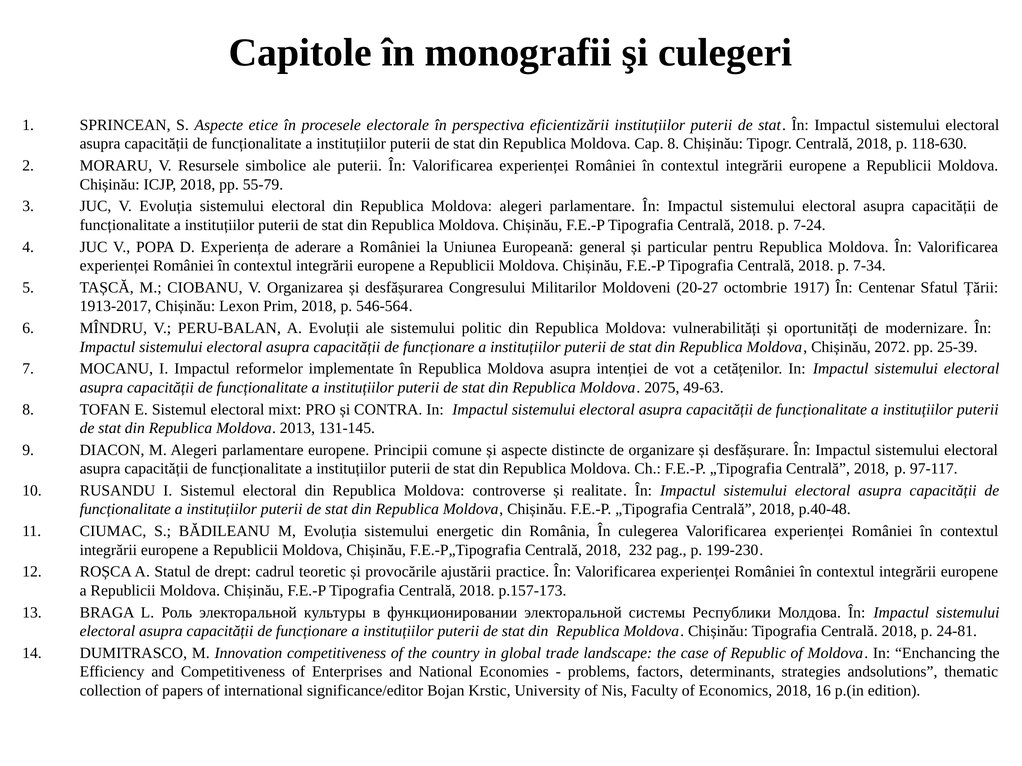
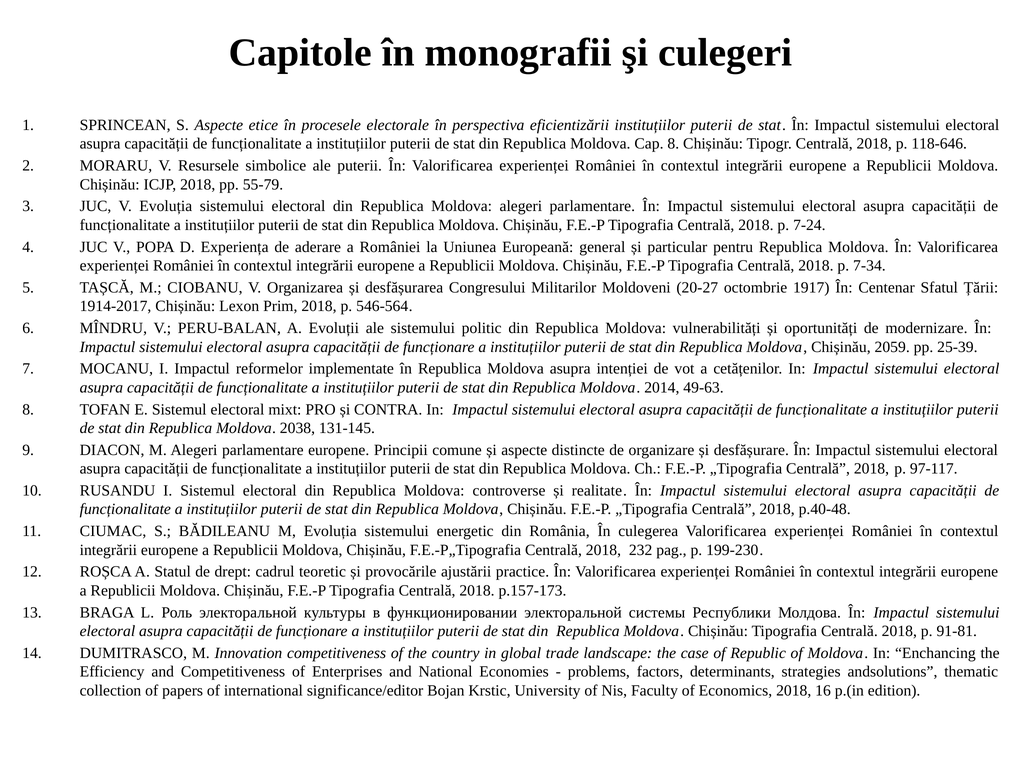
118-630: 118-630 -> 118-646
1913-2017: 1913-2017 -> 1914-2017
2072: 2072 -> 2059
2075: 2075 -> 2014
2013: 2013 -> 2038
24-81: 24-81 -> 91-81
